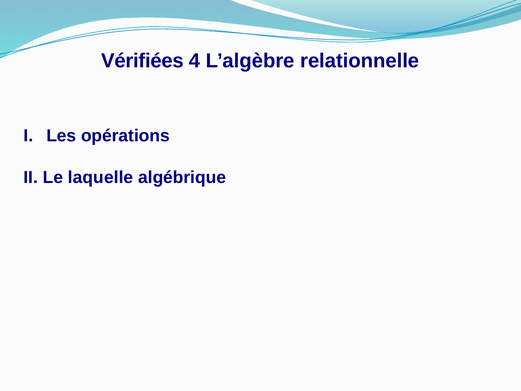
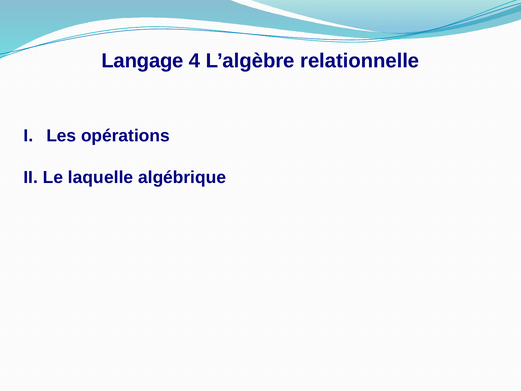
Vérifiées: Vérifiées -> Langage
